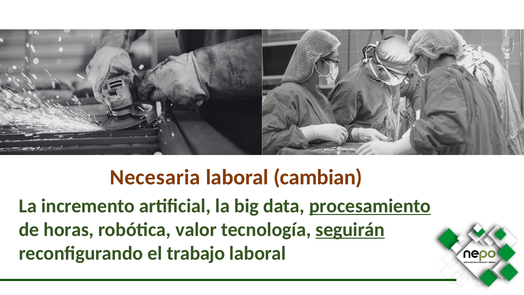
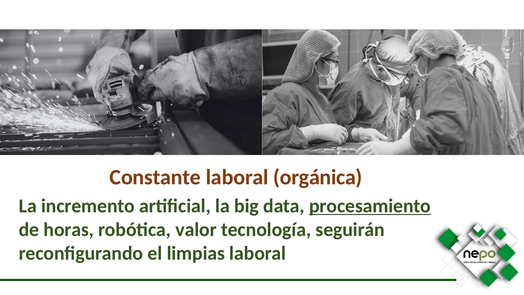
Necesaria: Necesaria -> Constante
cambian: cambian -> orgánica
seguirán underline: present -> none
trabajo: trabajo -> limpias
